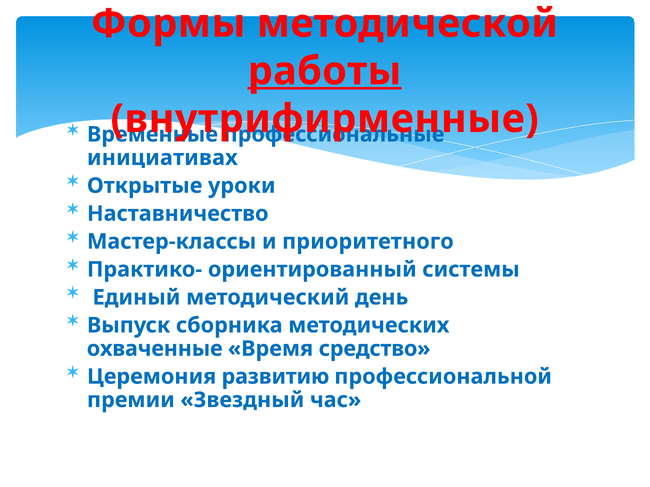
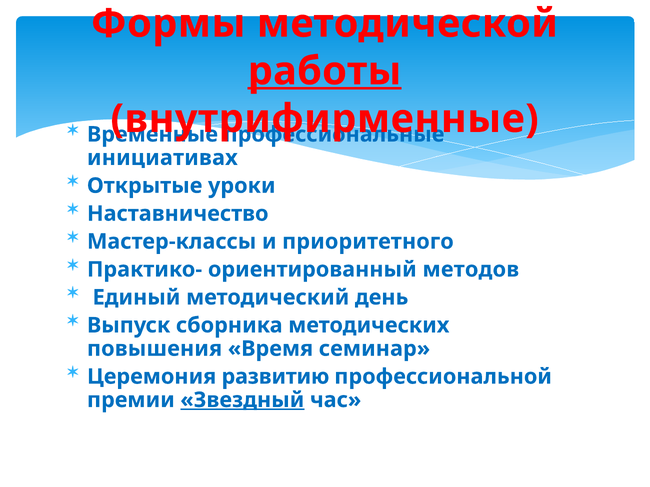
системы: системы -> методов
охваченные: охваченные -> повышения
средство: средство -> семинар
Звездный underline: none -> present
